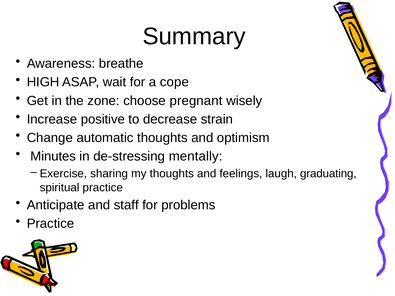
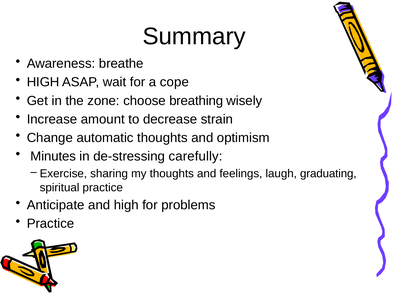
pregnant: pregnant -> breathing
positive: positive -> amount
mentally: mentally -> carefully
and staff: staff -> high
